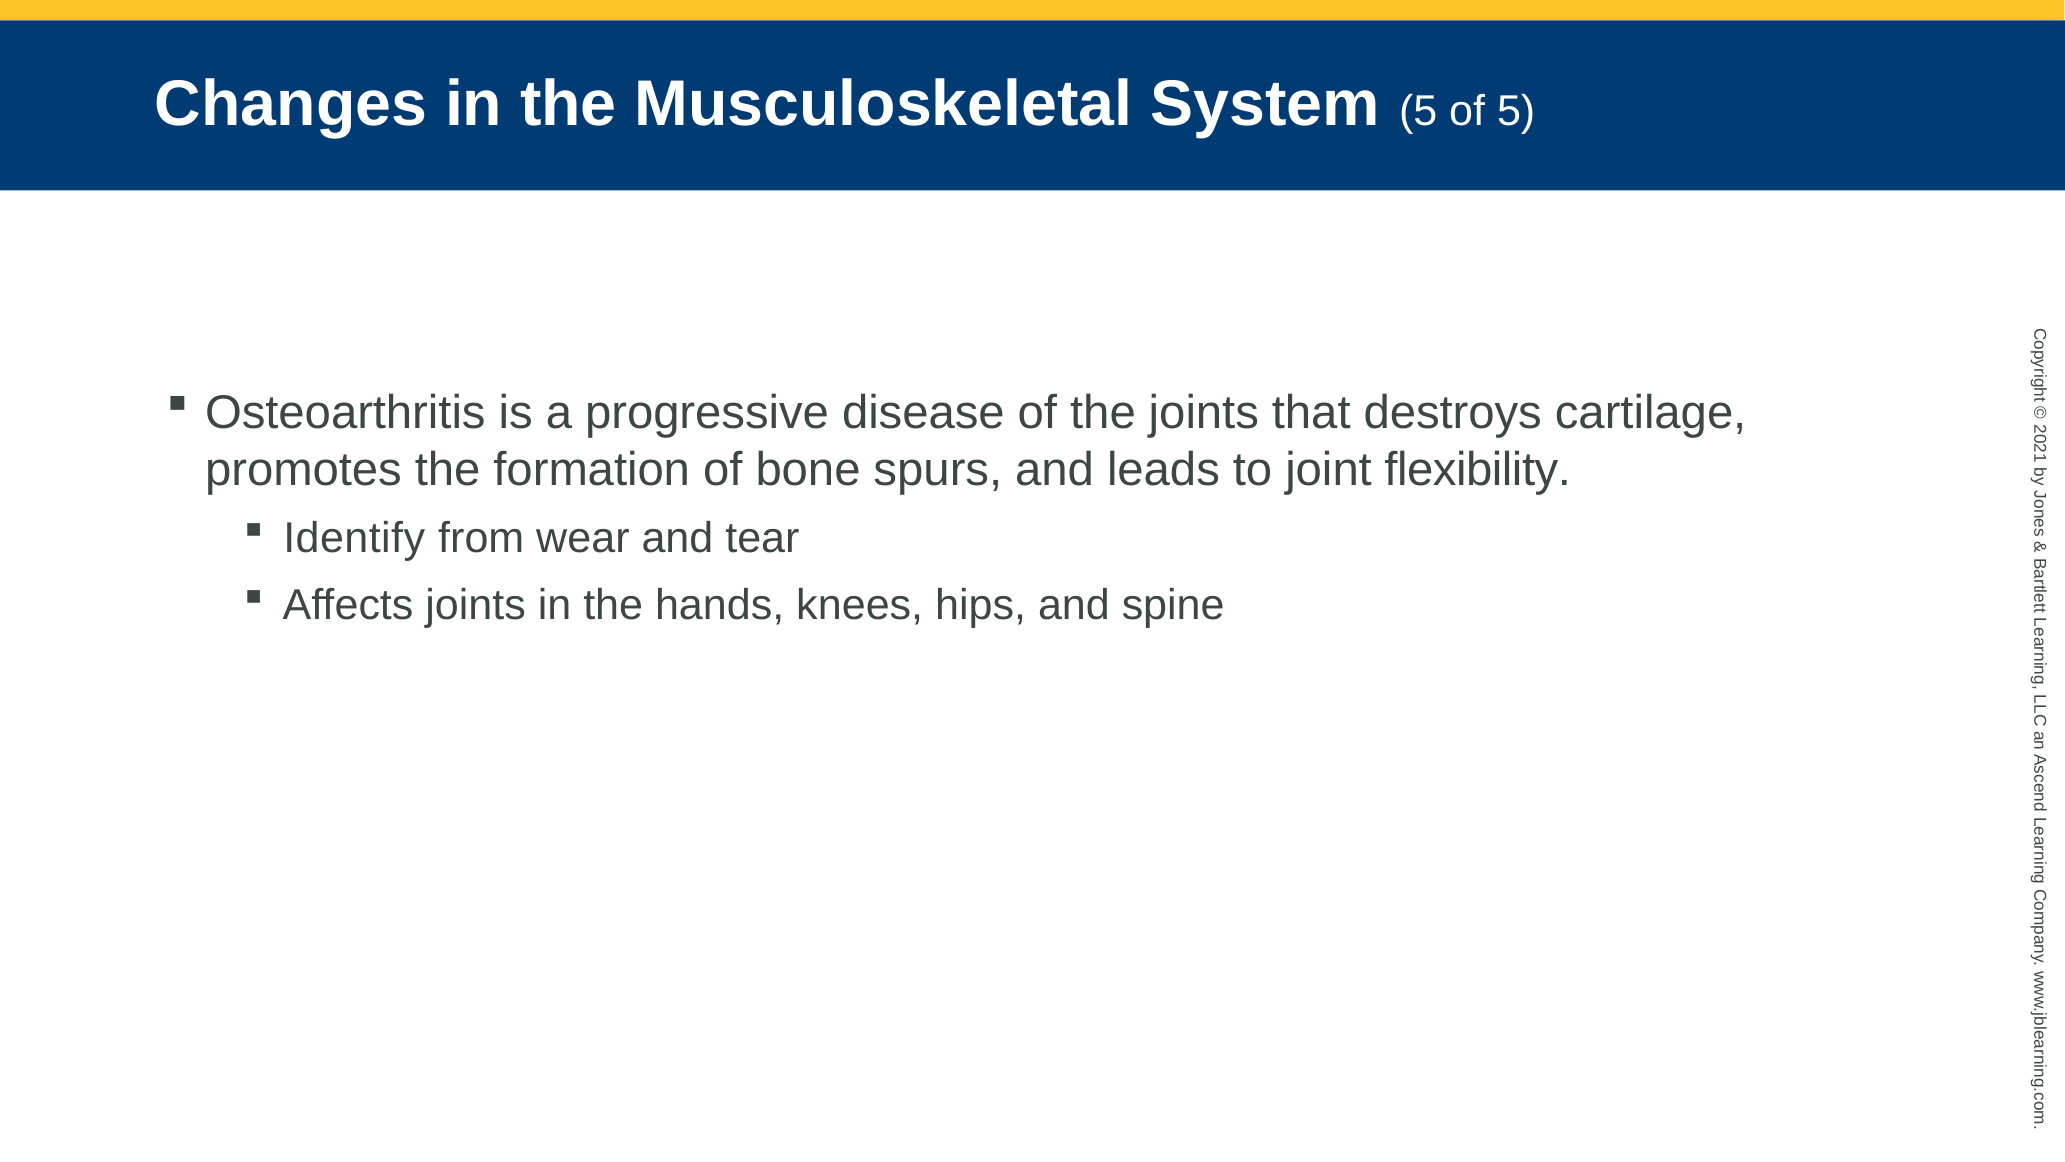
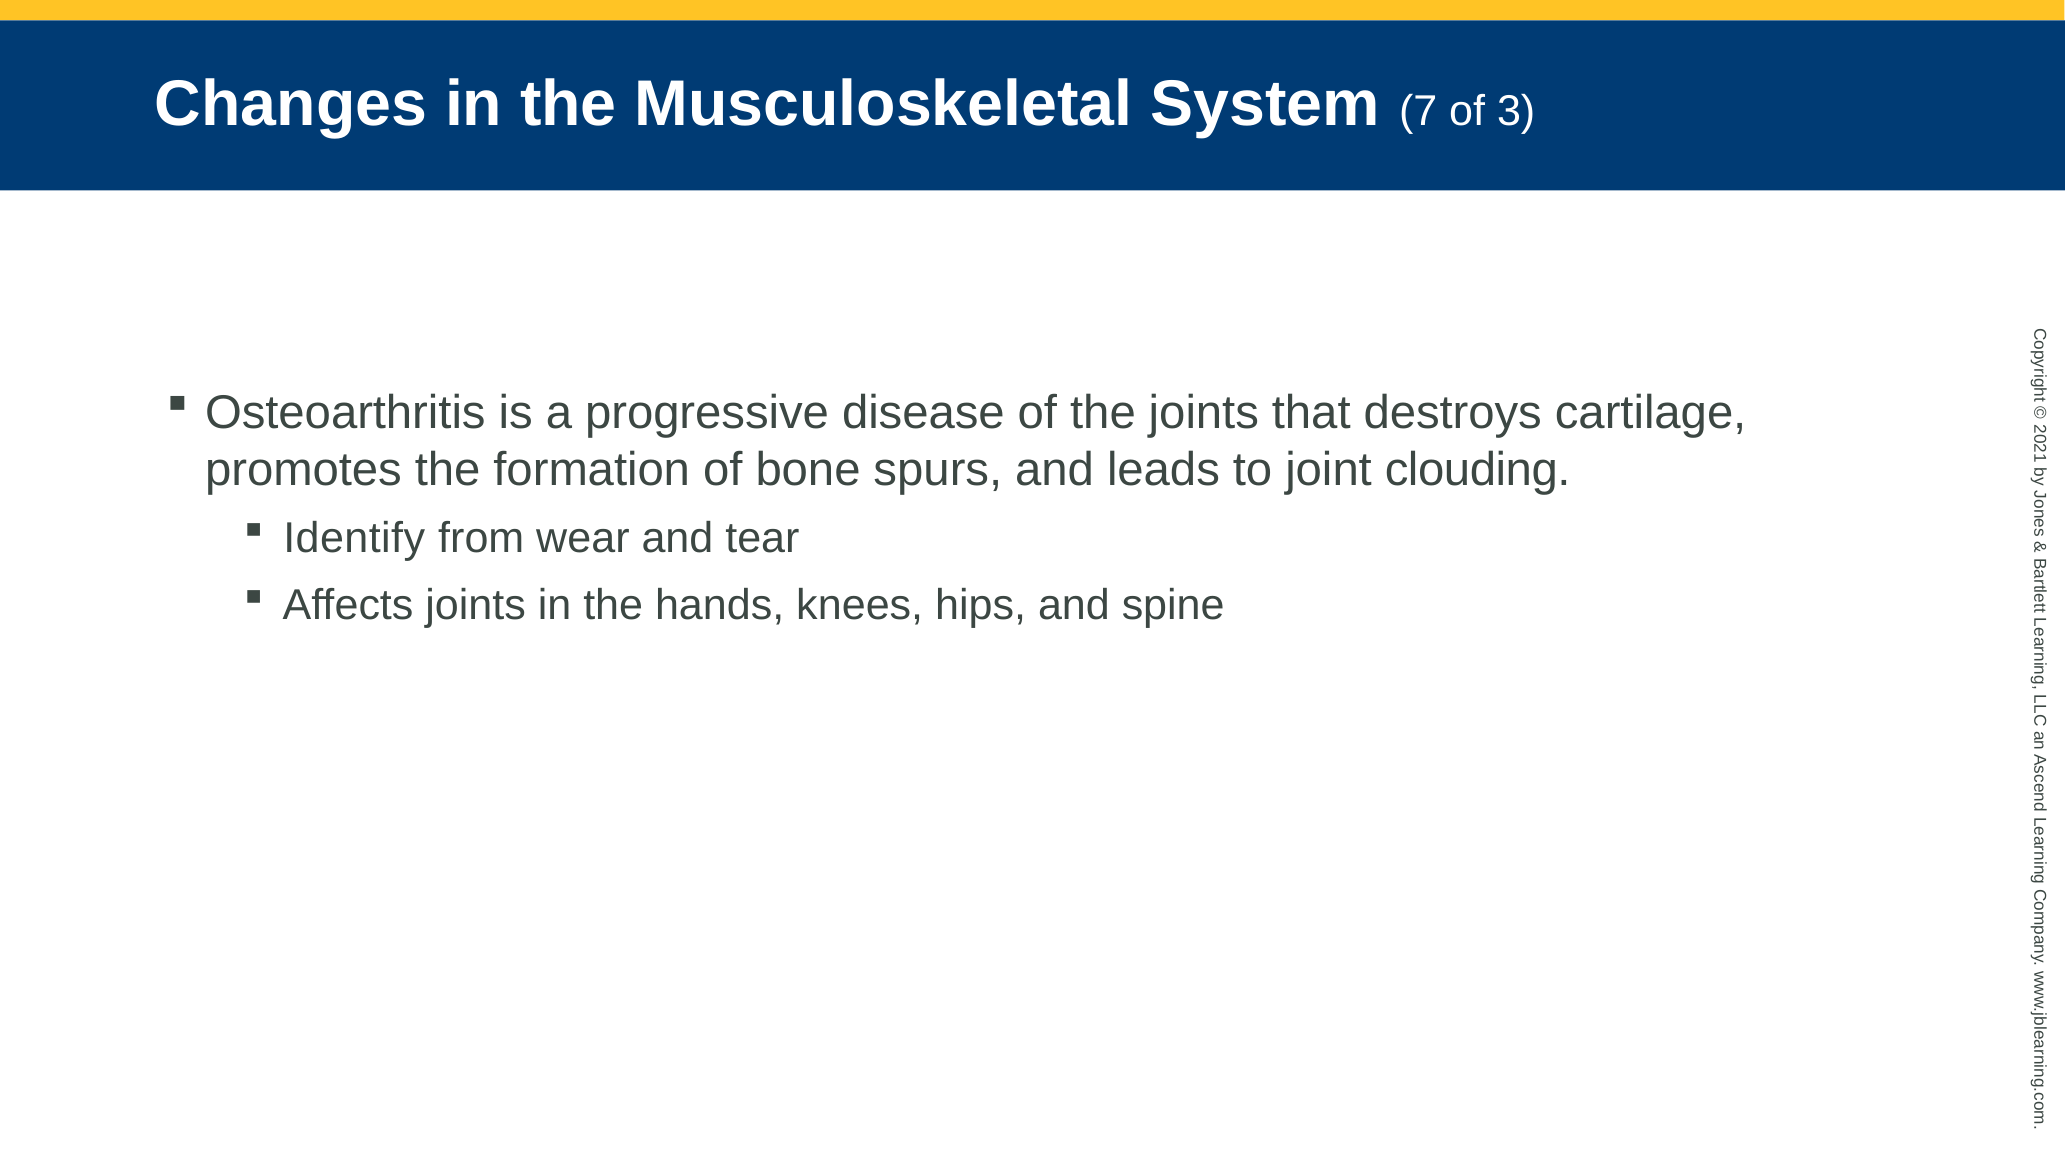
System 5: 5 -> 7
of 5: 5 -> 3
flexibility: flexibility -> clouding
